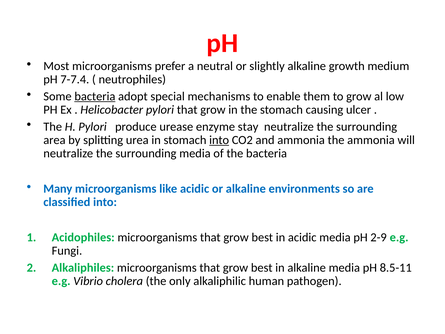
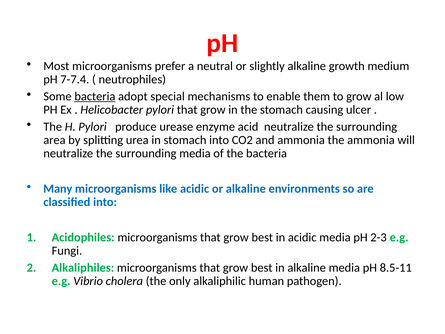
stay: stay -> acid
into at (219, 140) underline: present -> none
2-9: 2-9 -> 2-3
